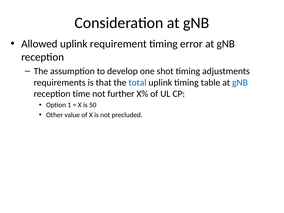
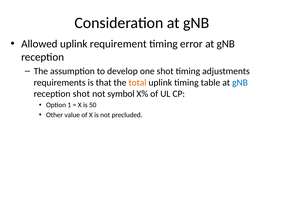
total colour: blue -> orange
reception time: time -> shot
further: further -> symbol
